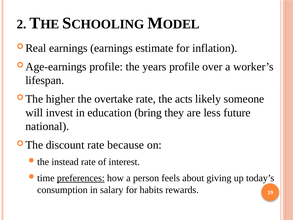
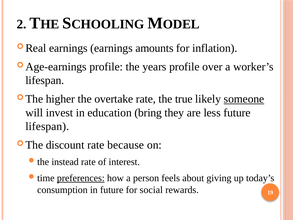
estimate: estimate -> amounts
acts: acts -> true
someone underline: none -> present
national at (47, 126): national -> lifespan
in salary: salary -> future
habits: habits -> social
